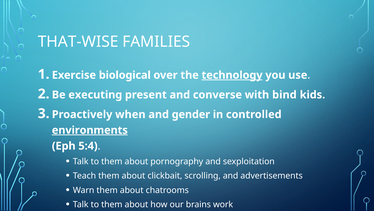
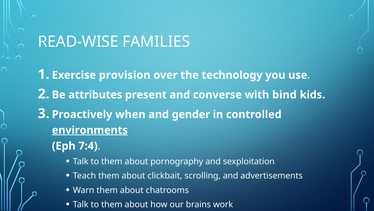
THAT-WISE: THAT-WISE -> READ-WISE
biological: biological -> provision
technology underline: present -> none
executing: executing -> attributes
5:4: 5:4 -> 7:4
